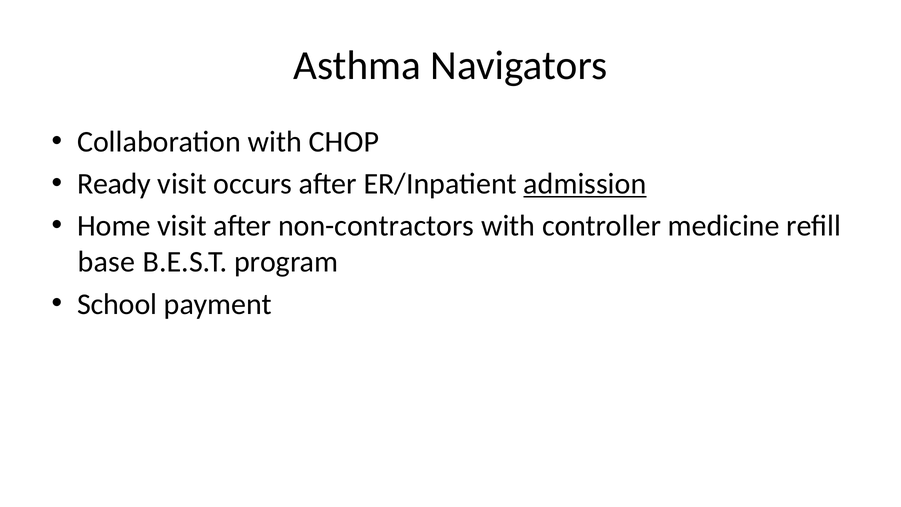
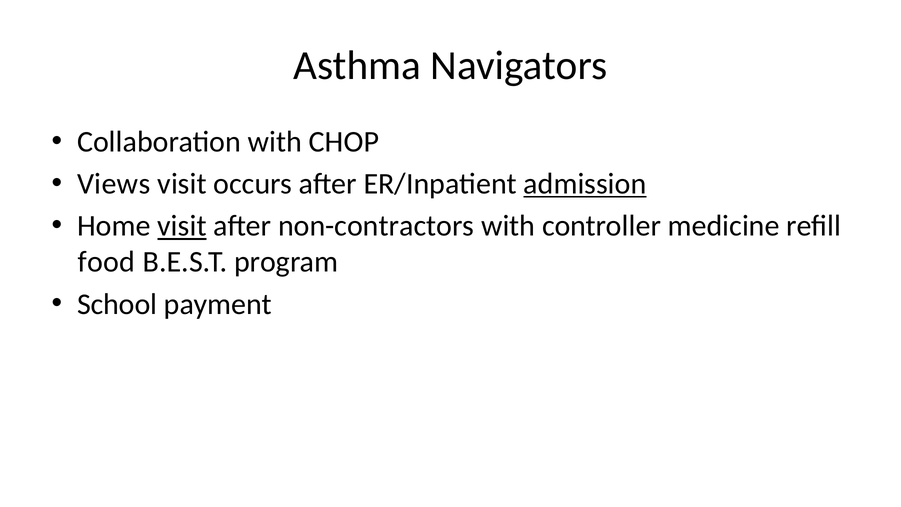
Ready: Ready -> Views
visit at (182, 226) underline: none -> present
base: base -> food
